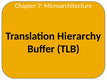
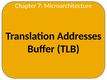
Hierarchy: Hierarchy -> Addresses
